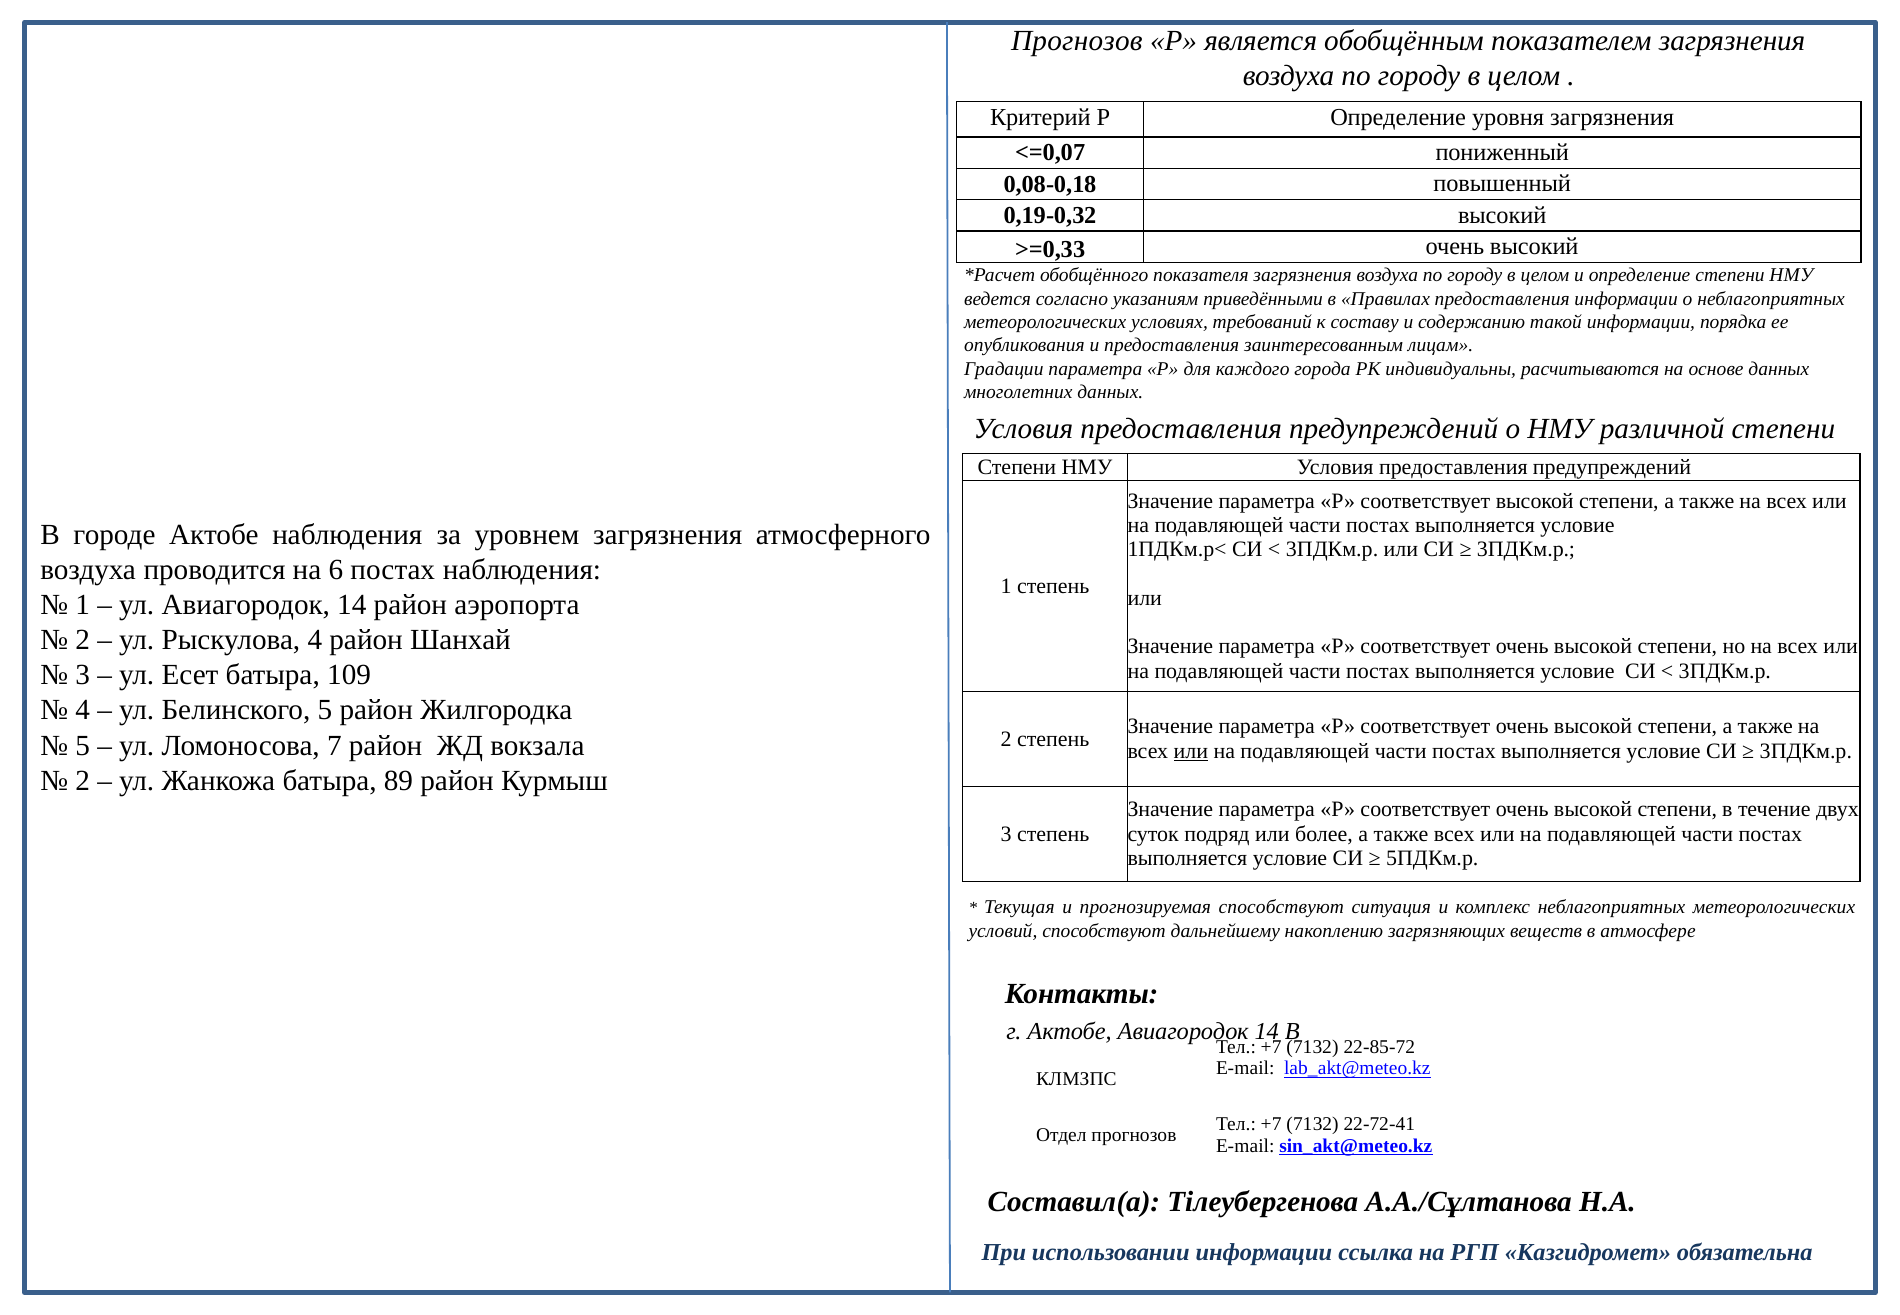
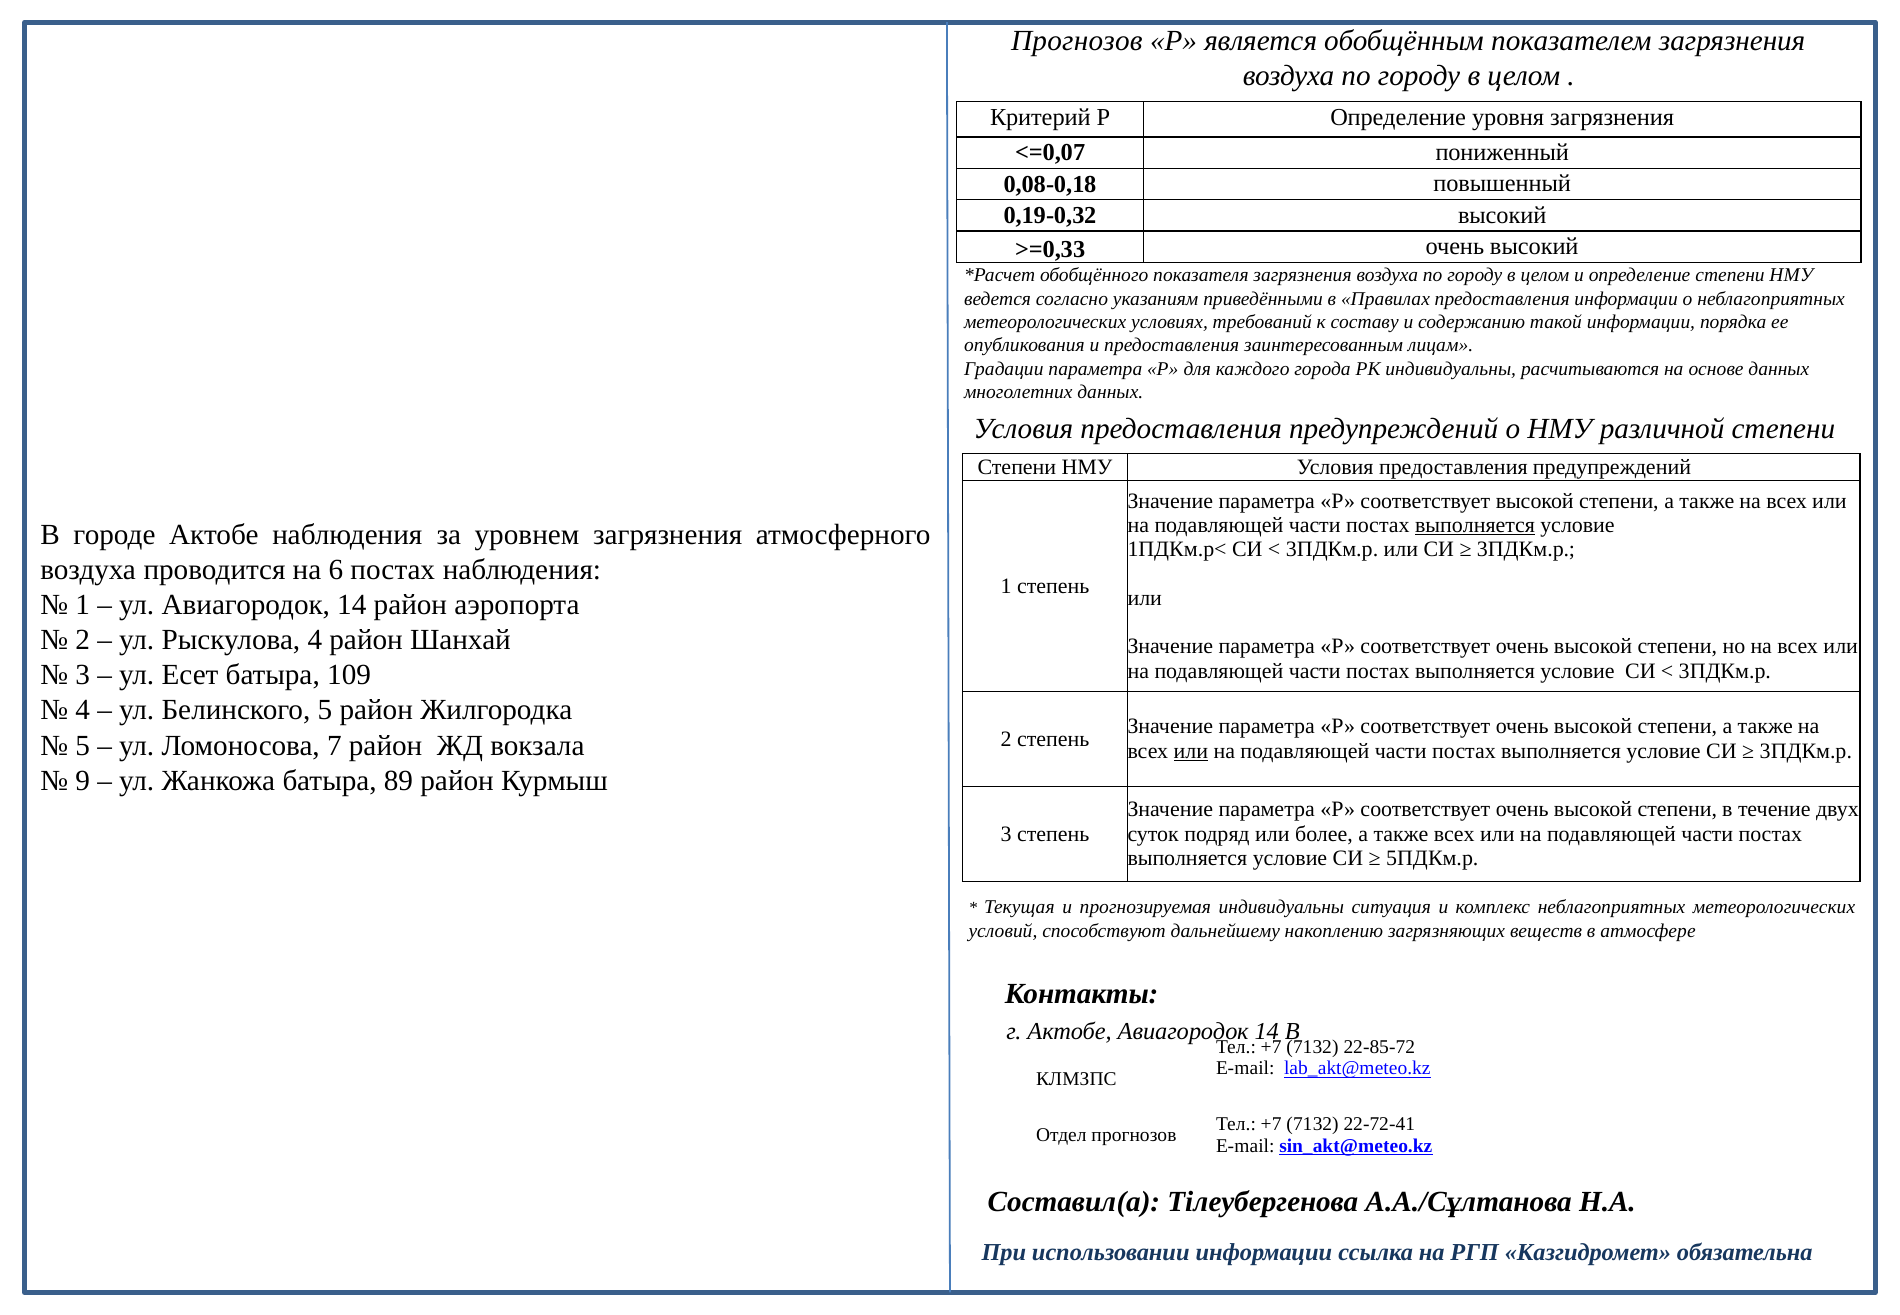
выполняется at (1475, 525) underline: none -> present
2 at (83, 781): 2 -> 9
прогнозируемая способствуют: способствуют -> индивидуальны
